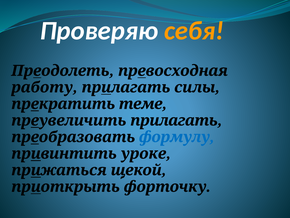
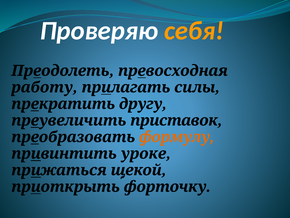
теме: теме -> другу
преувеличить прилагать: прилагать -> приставок
формулу colour: blue -> orange
